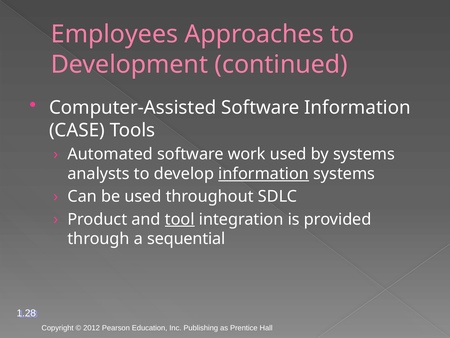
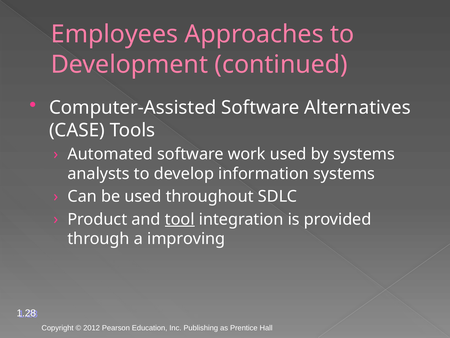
Software Information: Information -> Alternatives
information at (264, 174) underline: present -> none
sequential: sequential -> improving
